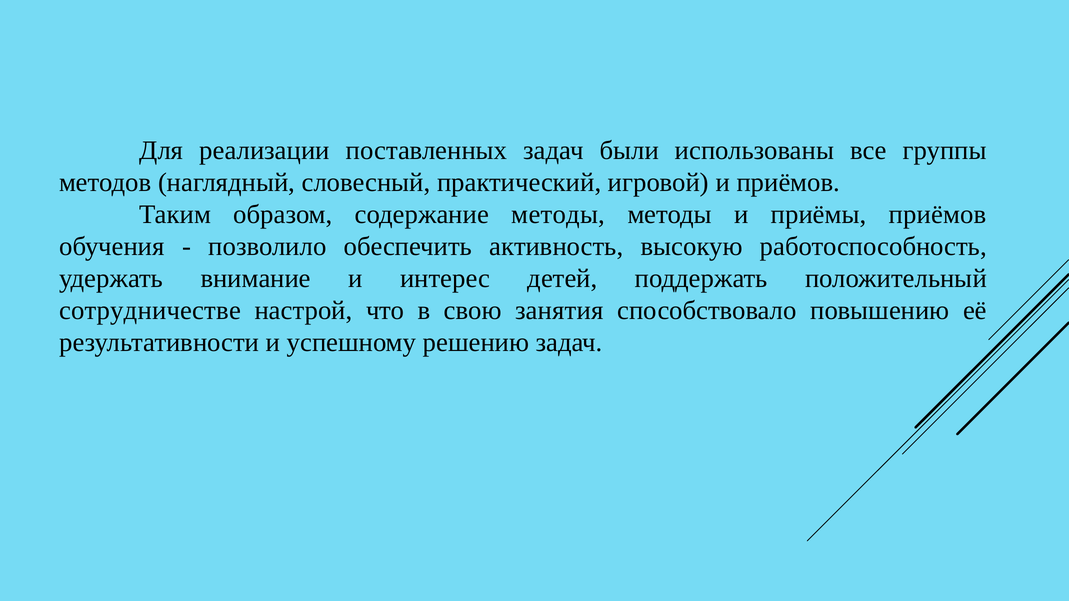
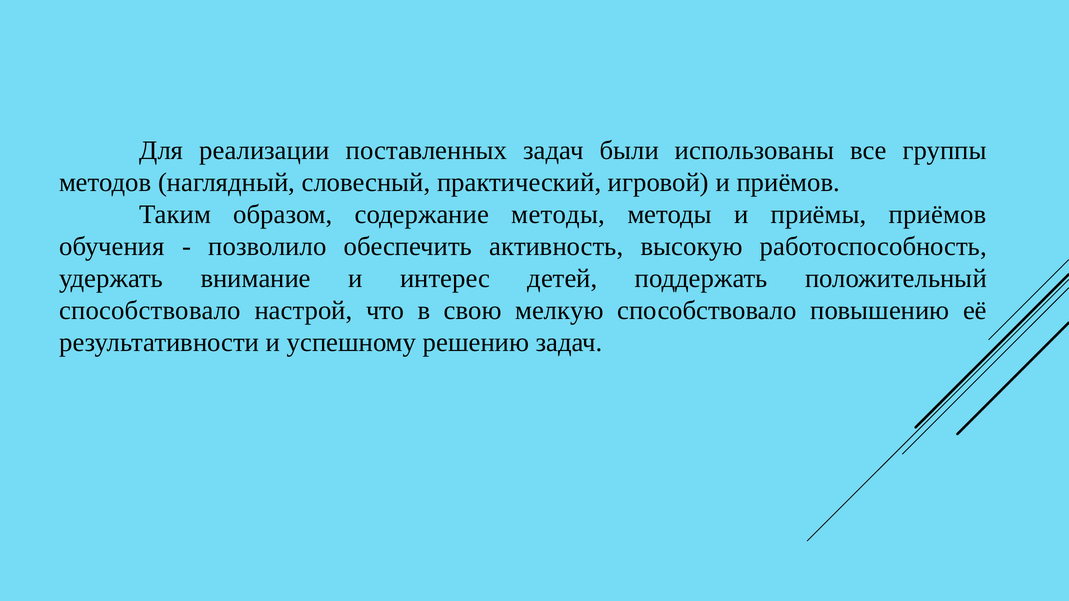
сотрудничестве at (150, 311): сотрудничестве -> способствовало
занятия: занятия -> мелкую
